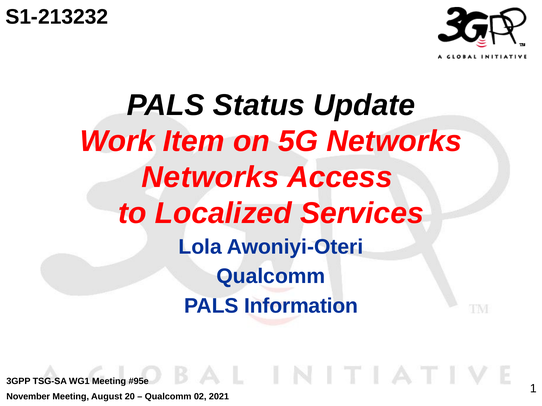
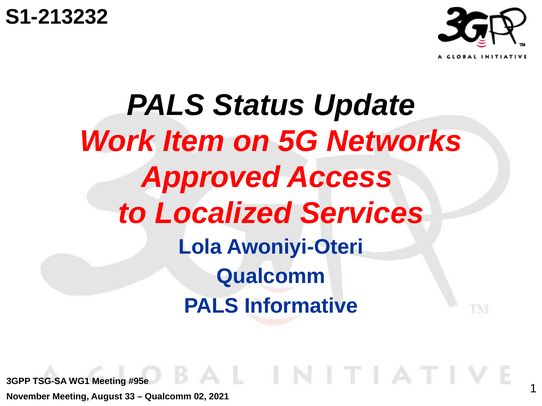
Networks at (210, 178): Networks -> Approved
Information: Information -> Informative
20: 20 -> 33
